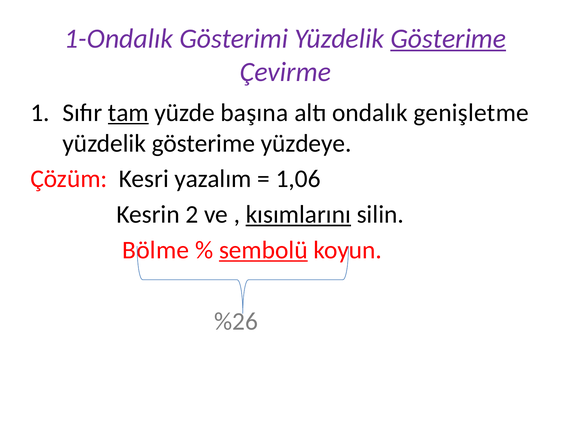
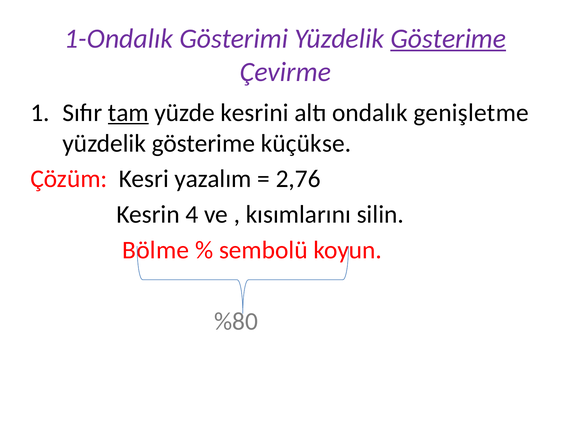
başına: başına -> kesrini
yüzdeye: yüzdeye -> küçükse
1,06: 1,06 -> 2,76
2: 2 -> 4
kısımlarını underline: present -> none
sembolü underline: present -> none
%26: %26 -> %80
